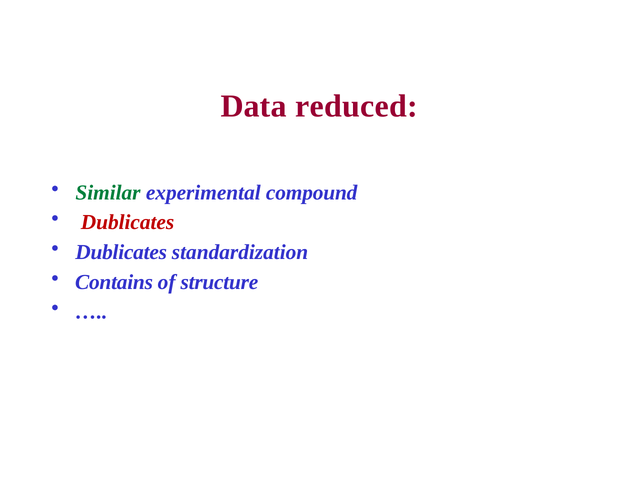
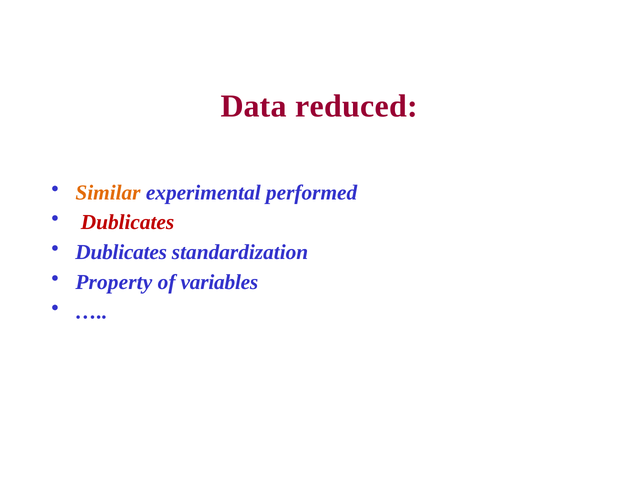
Similar colour: green -> orange
compound: compound -> performed
Contains: Contains -> Property
structure: structure -> variables
